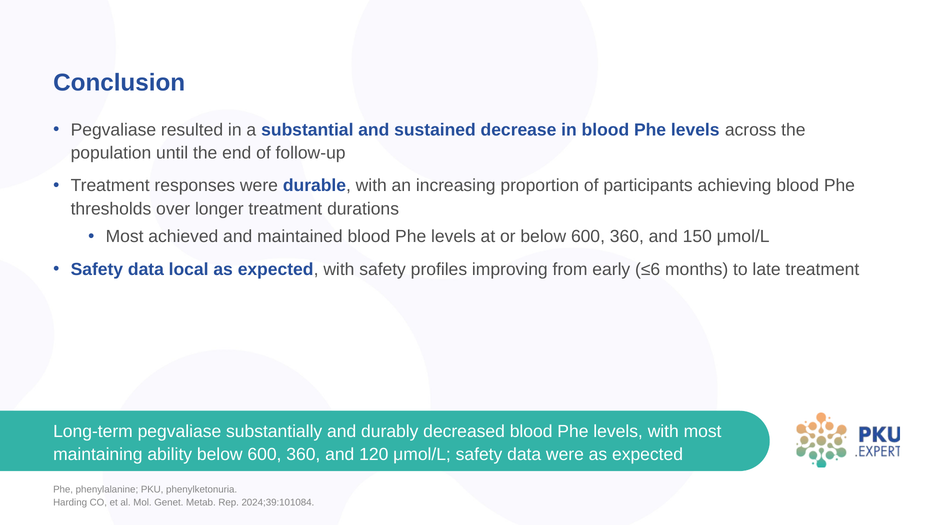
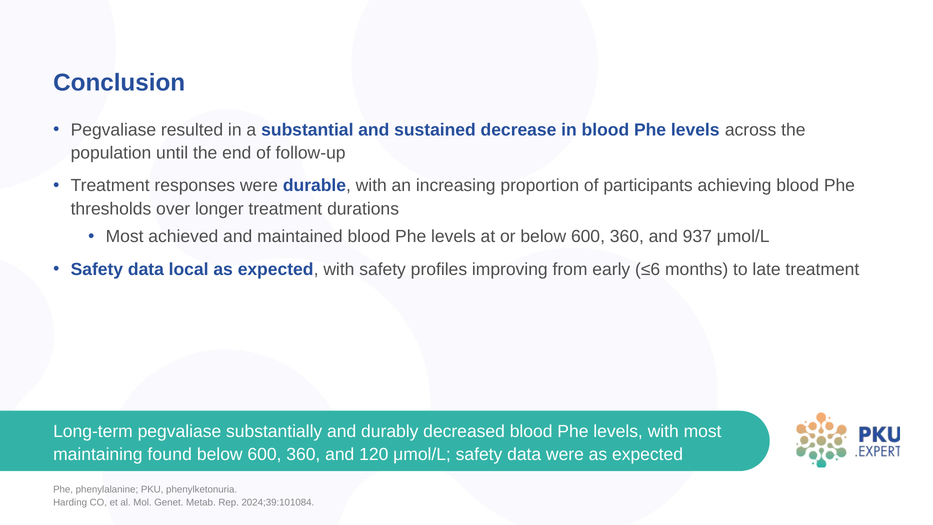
150: 150 -> 937
ability: ability -> found
